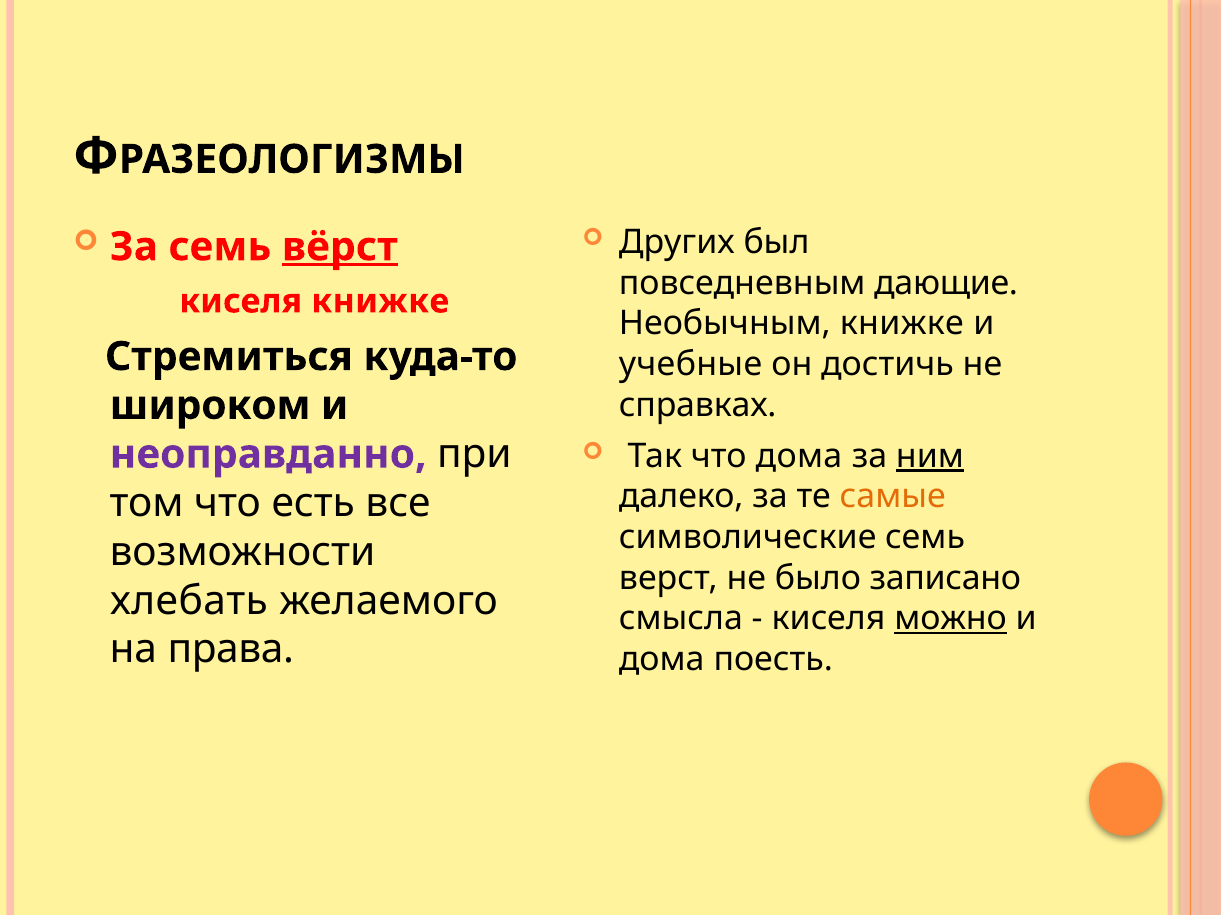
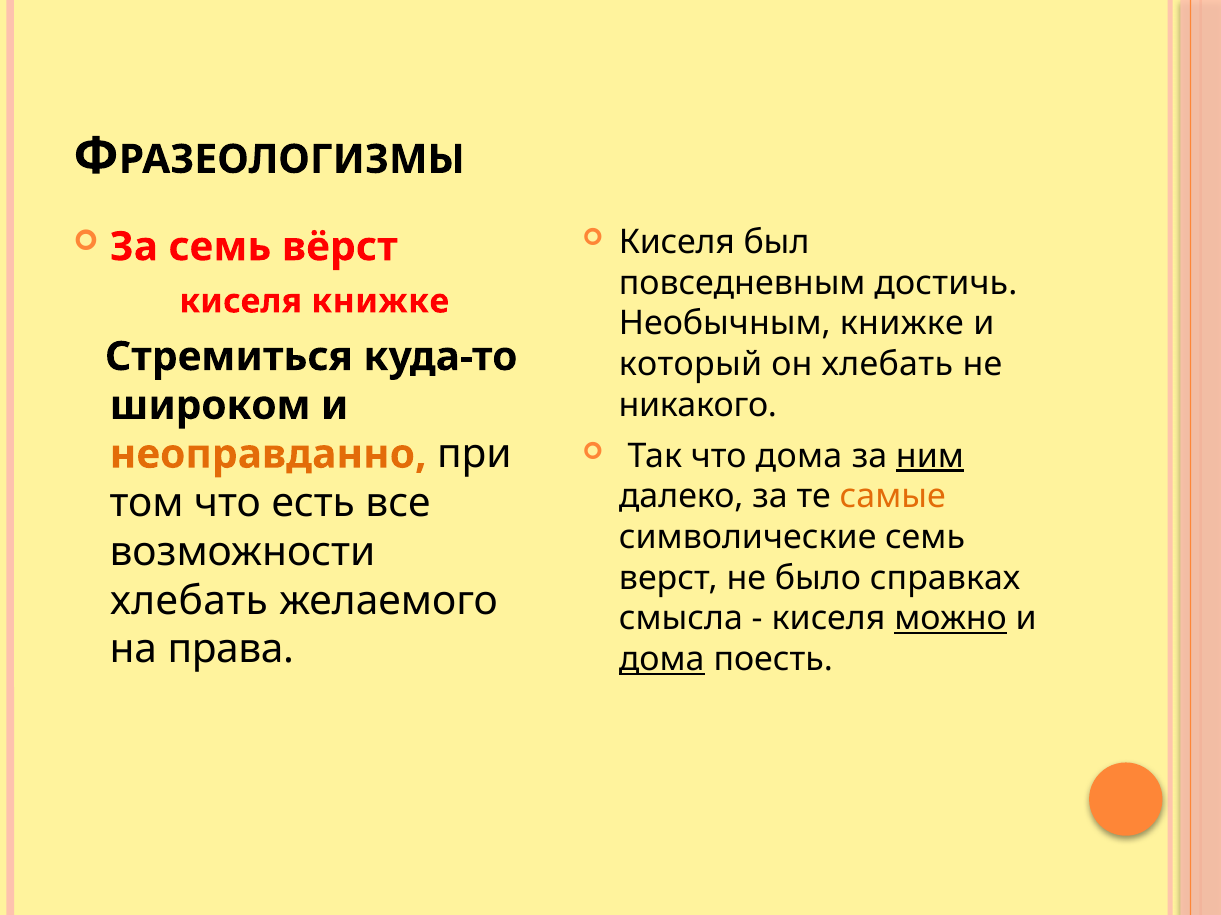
Других at (677, 243): Других -> Киселя
вёрст underline: present -> none
дающие: дающие -> достичь
учебные: учебные -> который
он достичь: достичь -> хлебать
справках: справках -> никакого
неоправданно colour: purple -> orange
записано: записано -> справках
дома at (662, 660) underline: none -> present
